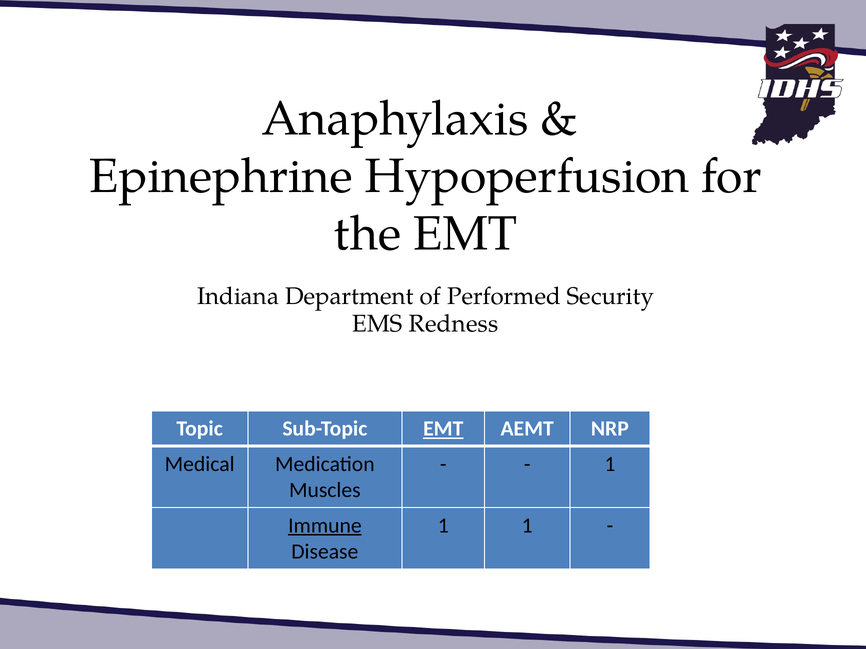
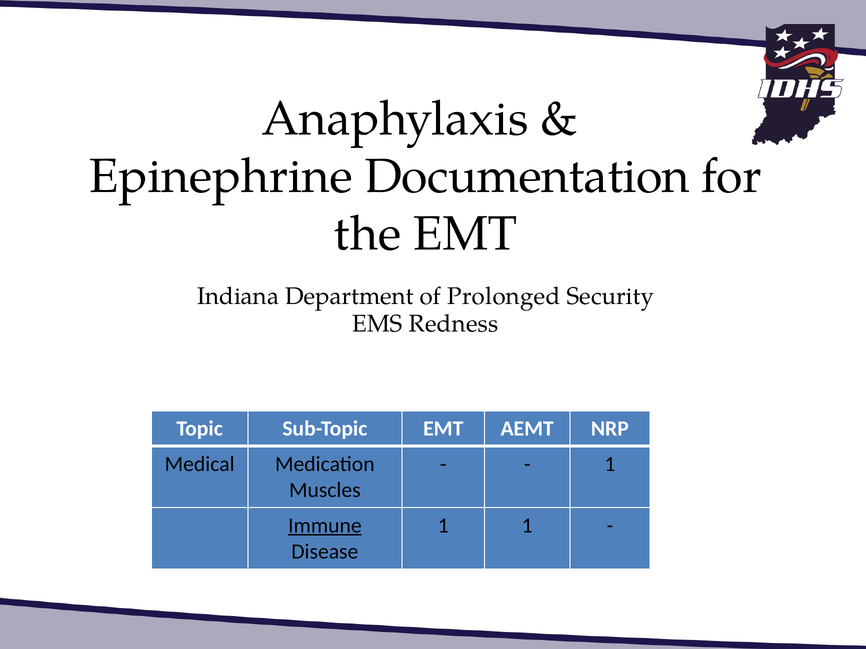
Hypoperfusion: Hypoperfusion -> Documentation
Performed: Performed -> Prolonged
EMT at (443, 429) underline: present -> none
